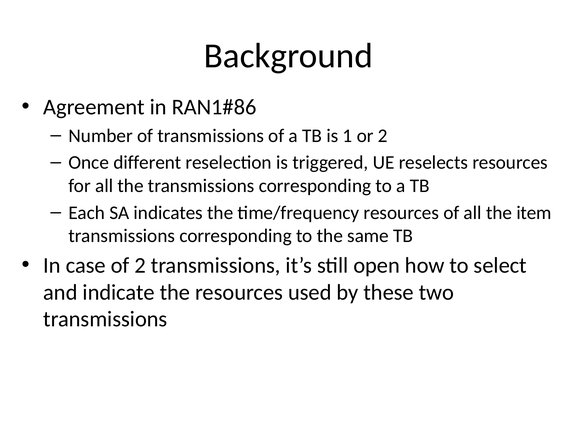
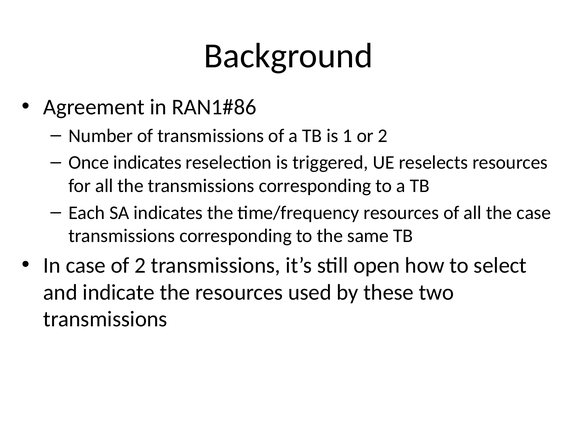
Once different: different -> indicates
the item: item -> case
